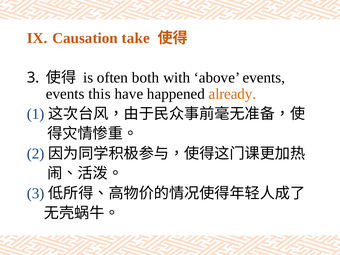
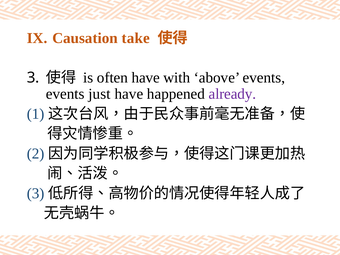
often both: both -> have
this: this -> just
already colour: orange -> purple
